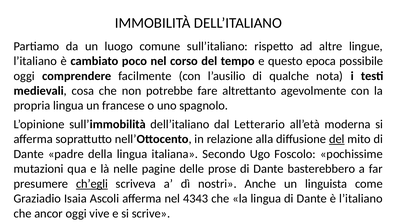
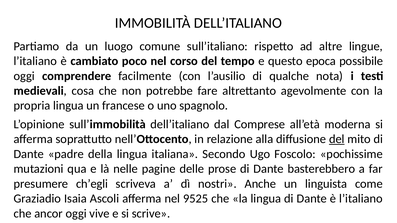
Letterario: Letterario -> Comprese
ch’egli underline: present -> none
4343: 4343 -> 9525
